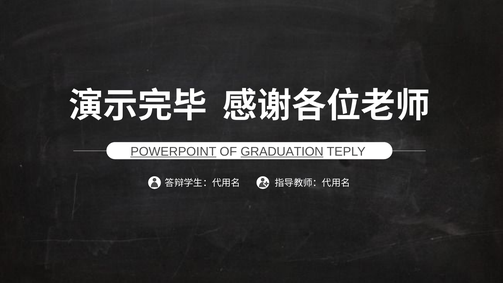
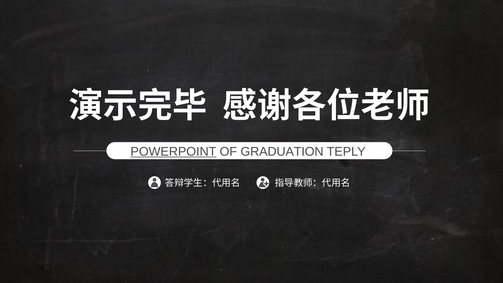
GRADUATION underline: present -> none
